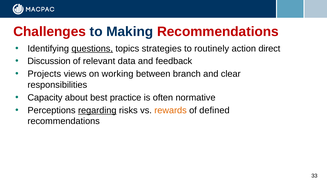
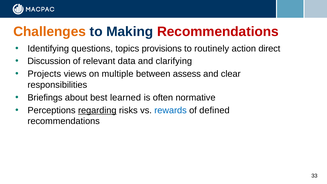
Challenges colour: red -> orange
questions underline: present -> none
strategies: strategies -> provisions
feedback: feedback -> clarifying
working: working -> multiple
branch: branch -> assess
Capacity: Capacity -> Briefings
practice: practice -> learned
rewards colour: orange -> blue
